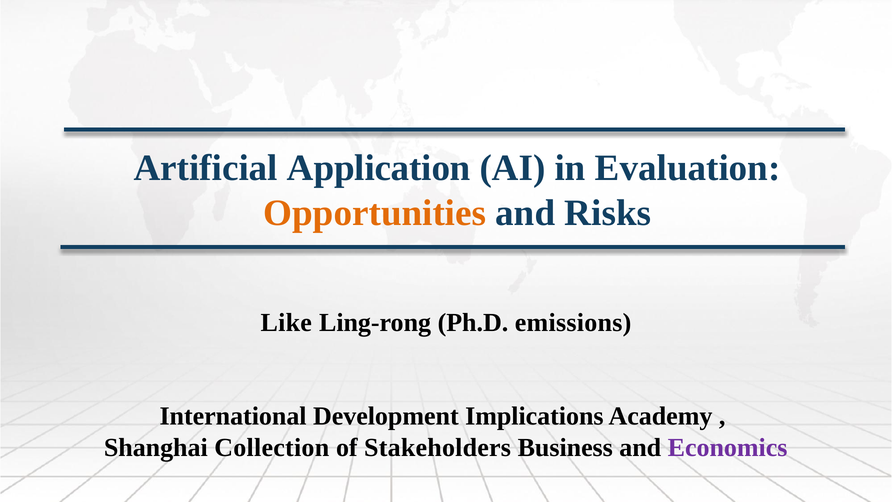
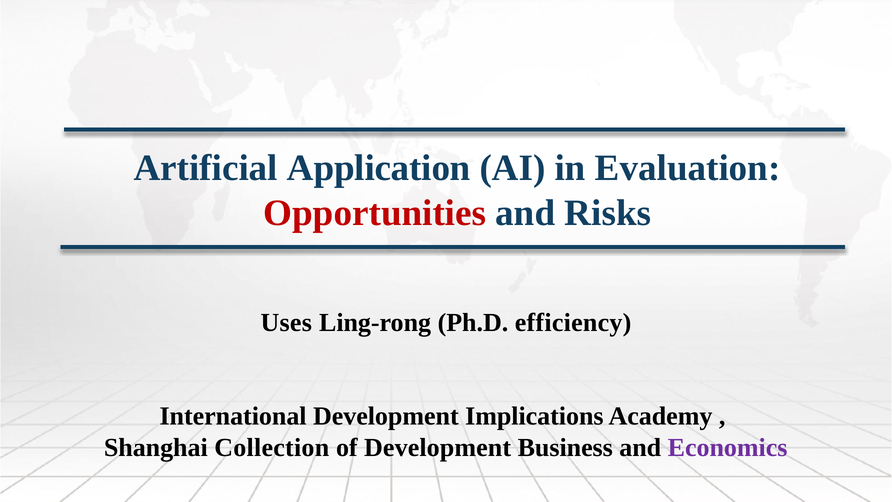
Opportunities colour: orange -> red
Like: Like -> Uses
emissions: emissions -> efficiency
of Stakeholders: Stakeholders -> Development
